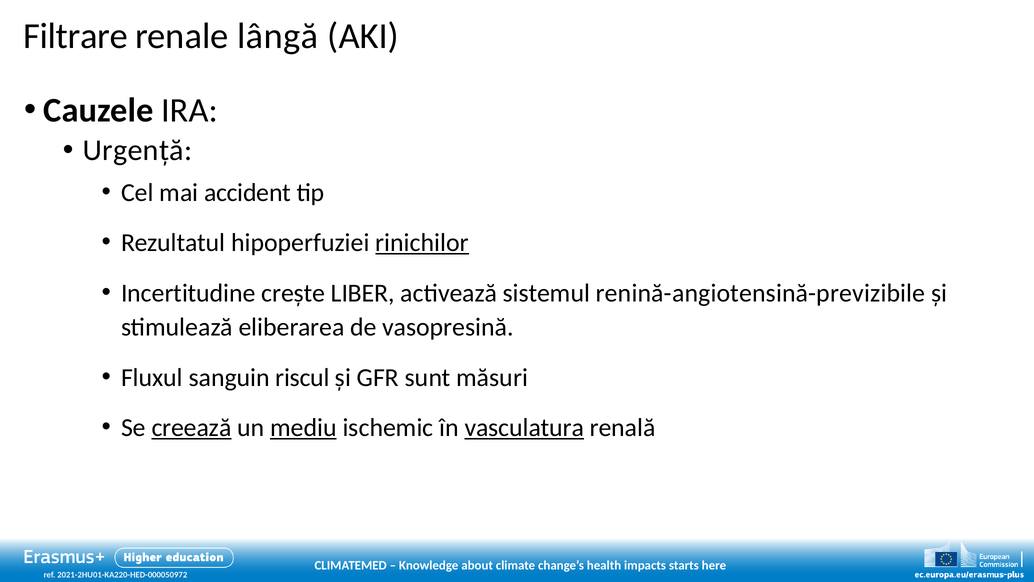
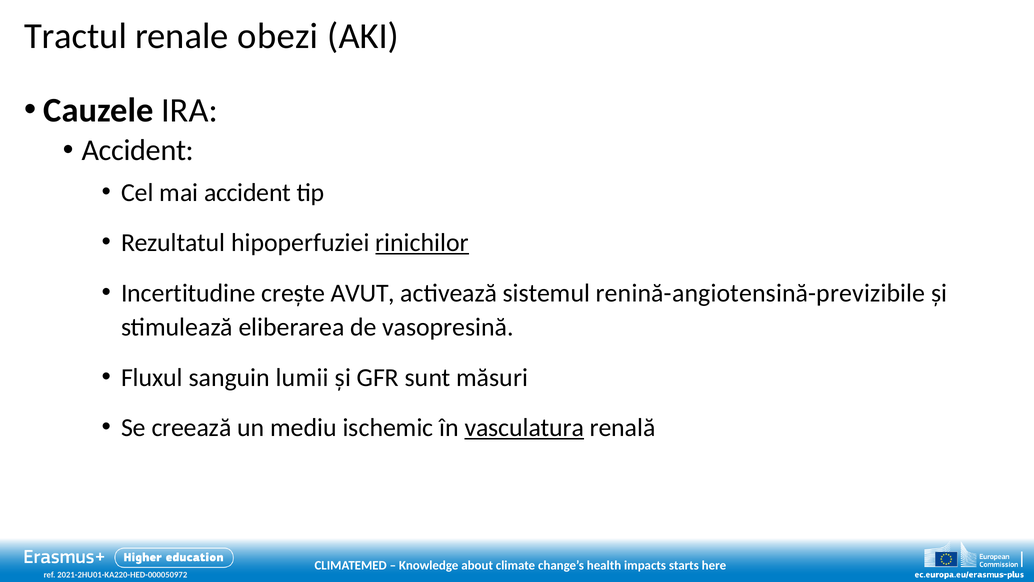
Filtrare: Filtrare -> Tractul
lângă: lângă -> obezi
Urgență at (138, 150): Urgență -> Accident
LIBER: LIBER -> AVUT
riscul: riscul -> lumii
creează underline: present -> none
mediu underline: present -> none
